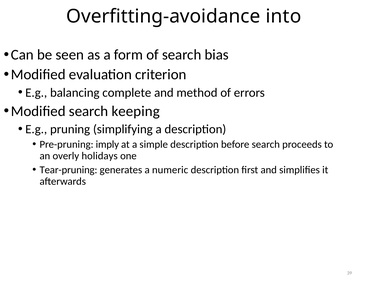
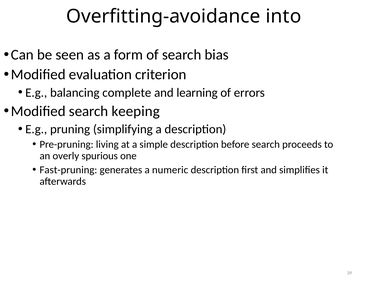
method: method -> learning
imply: imply -> living
holidays: holidays -> spurious
Tear-pruning: Tear-pruning -> Fast-pruning
